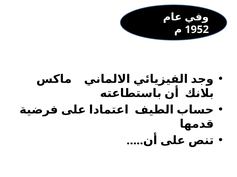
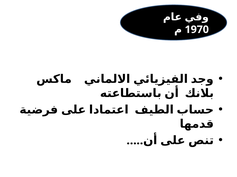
1952: 1952 -> 1970
